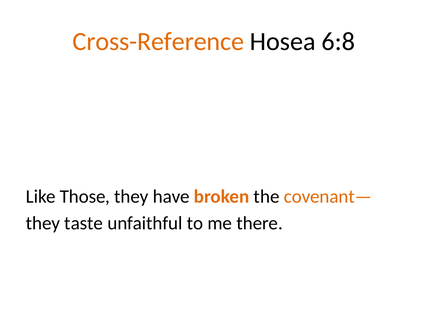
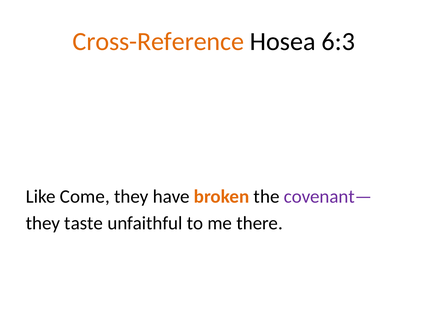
6:8: 6:8 -> 6:3
Those: Those -> Come
covenant— colour: orange -> purple
